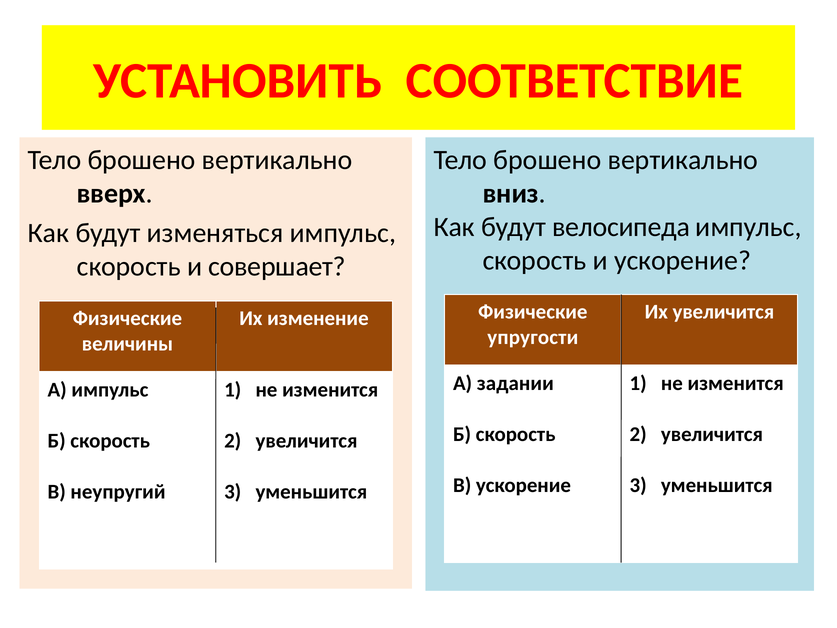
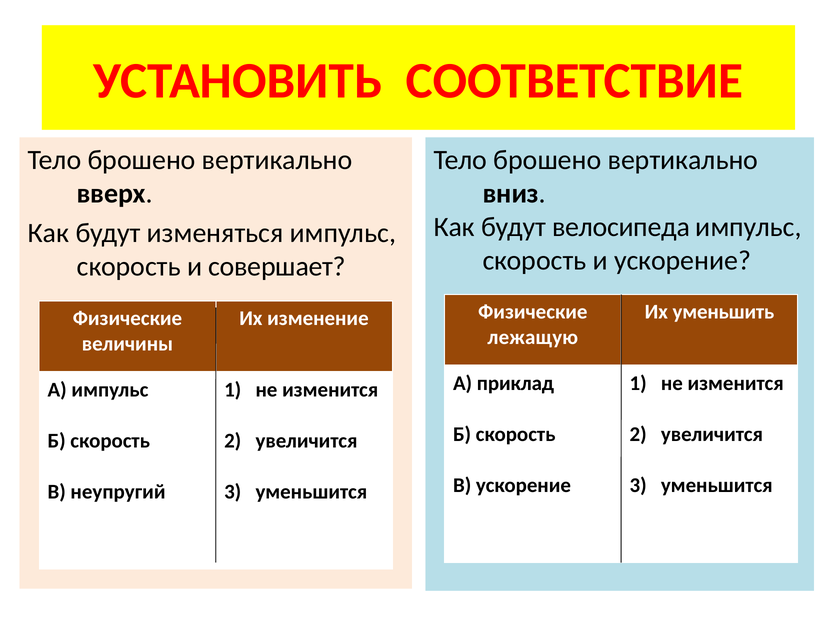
Их увеличится: увеличится -> уменьшить
упругости: упругости -> лежащую
задании: задании -> приклад
